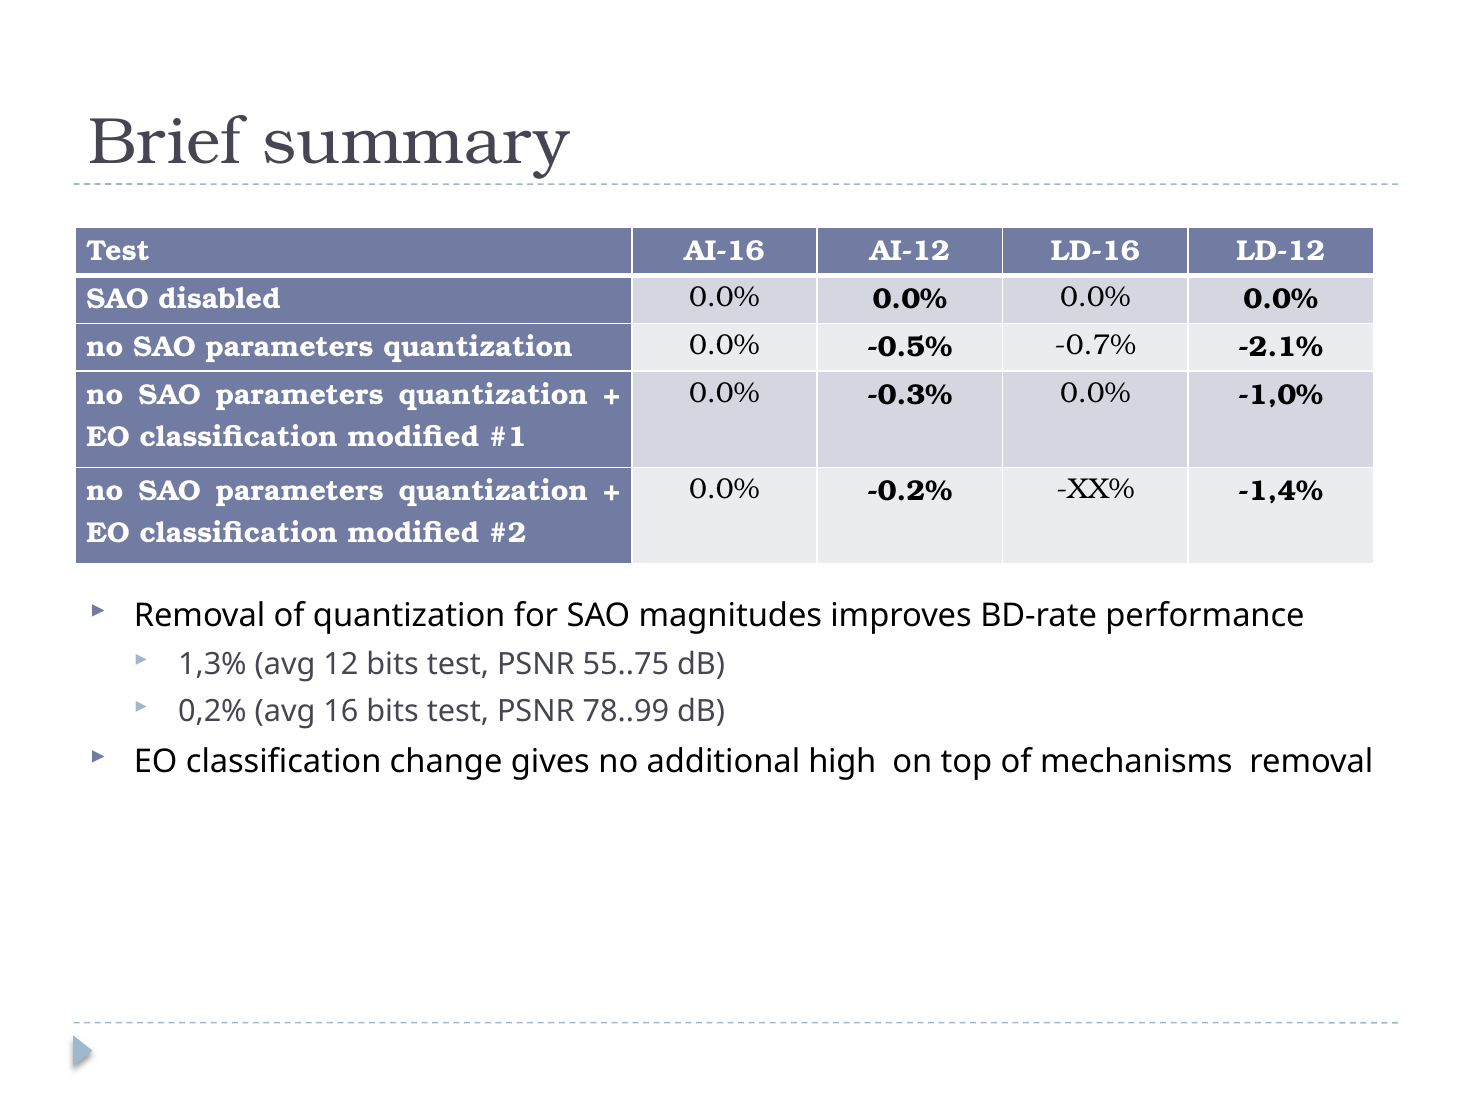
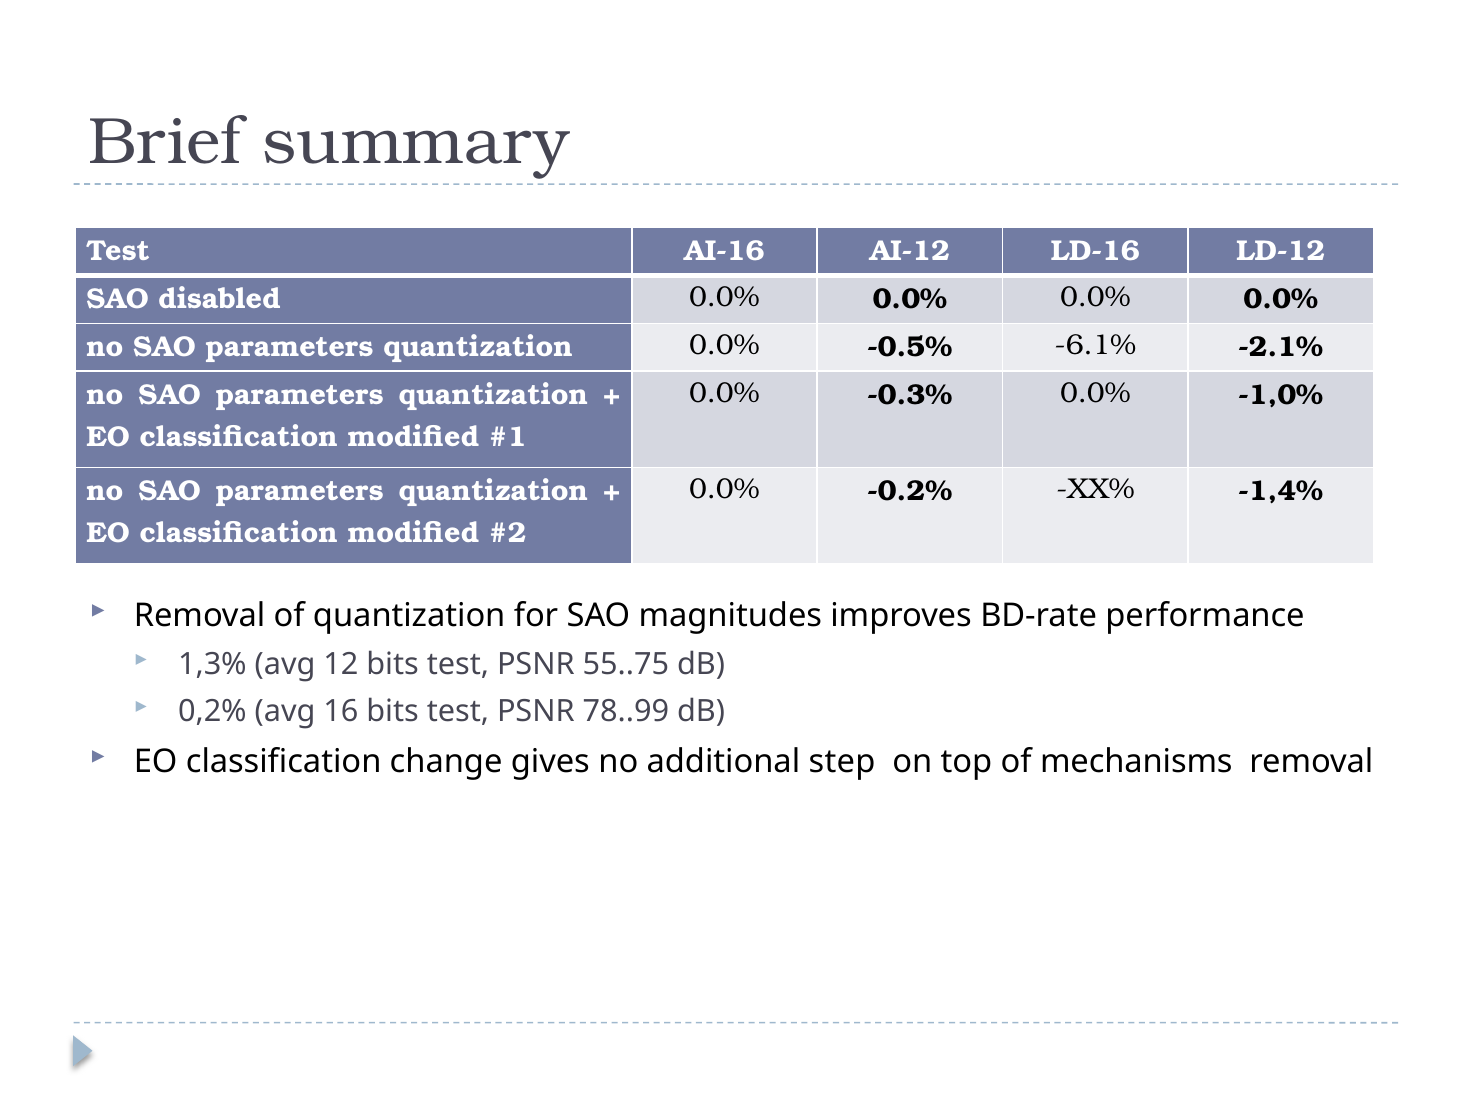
-0.7%: -0.7% -> -6.1%
high: high -> step
